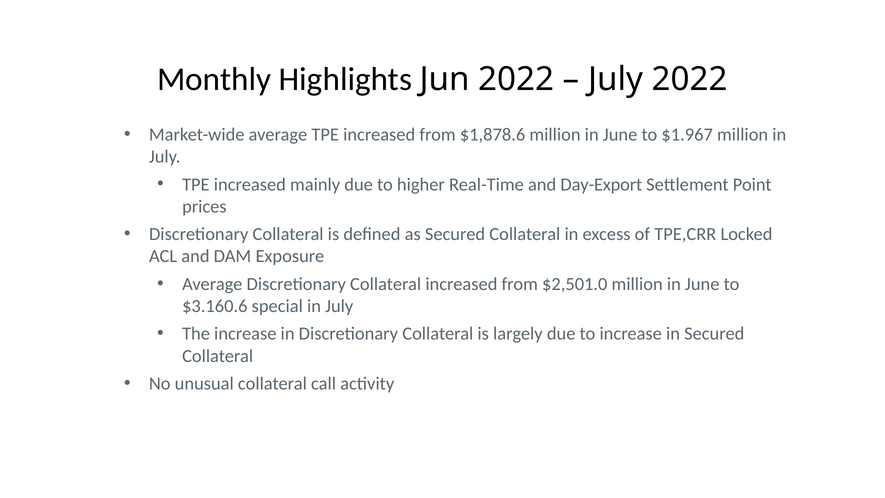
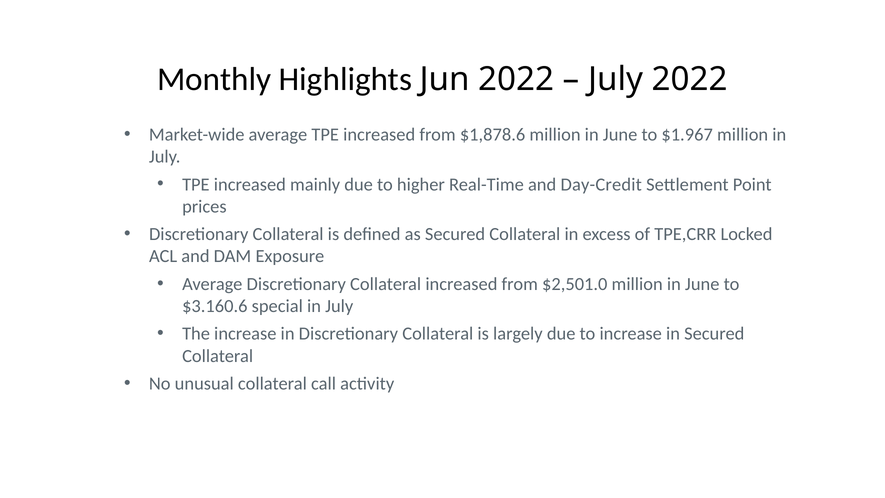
Day-Export: Day-Export -> Day-Credit
